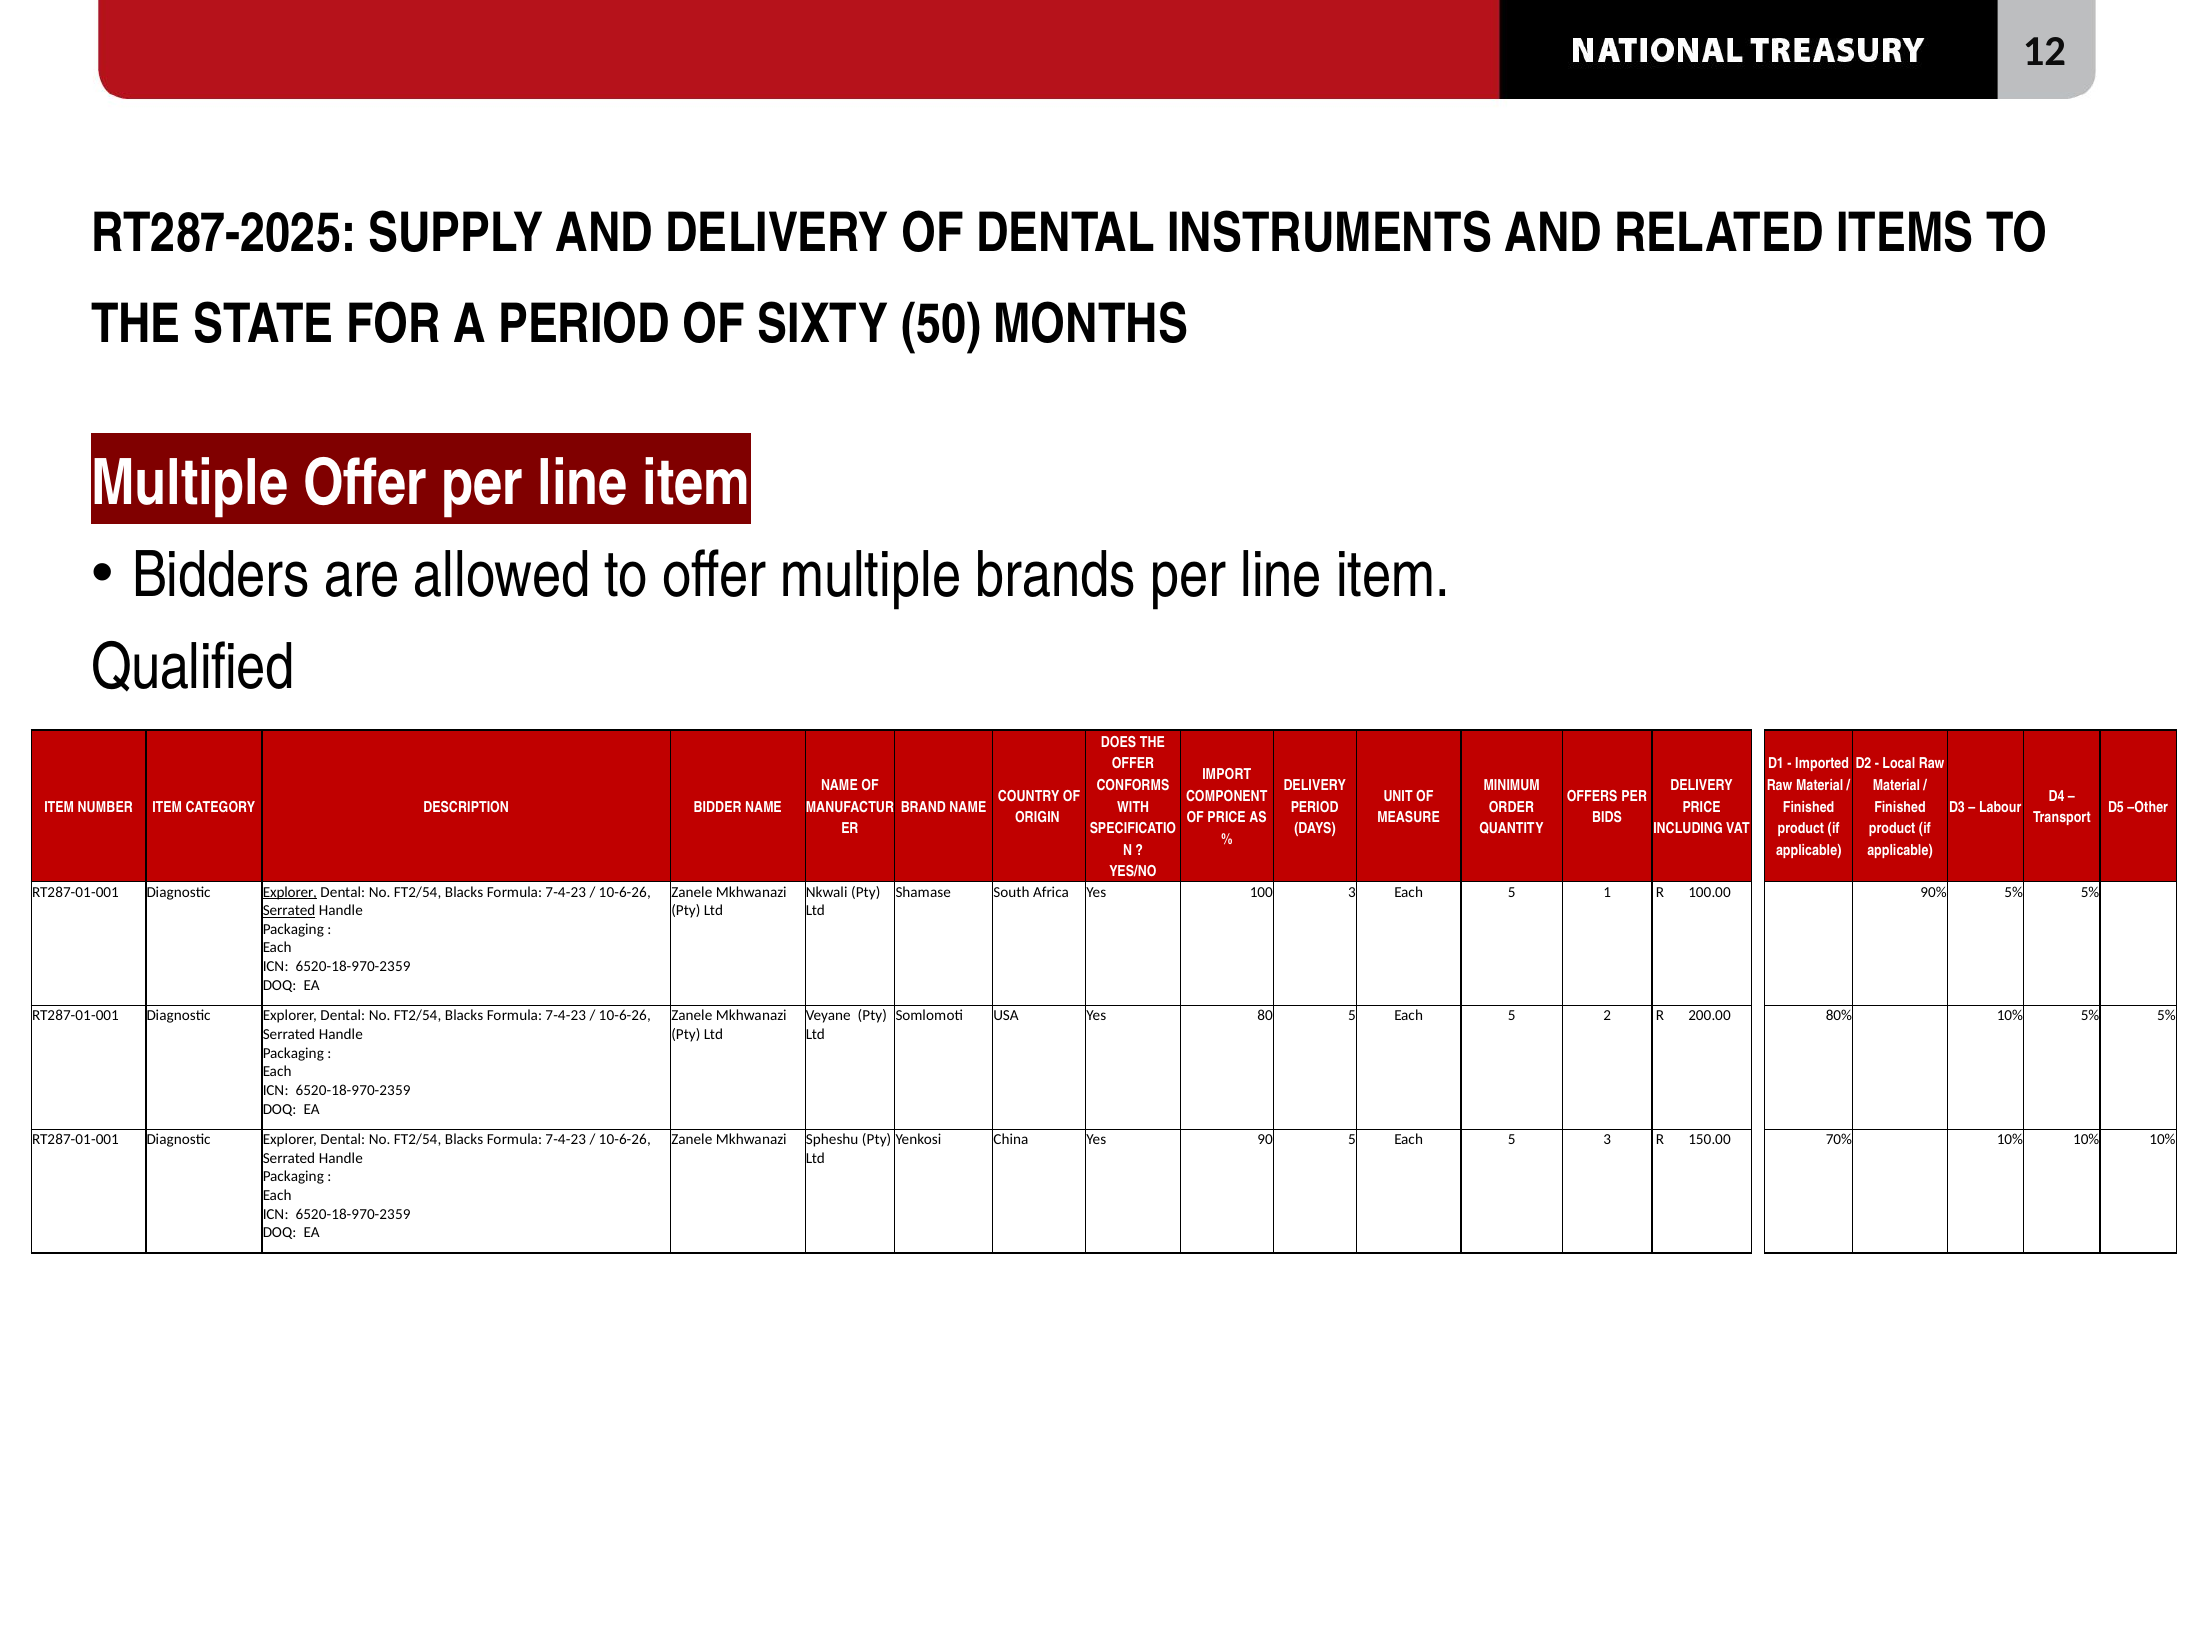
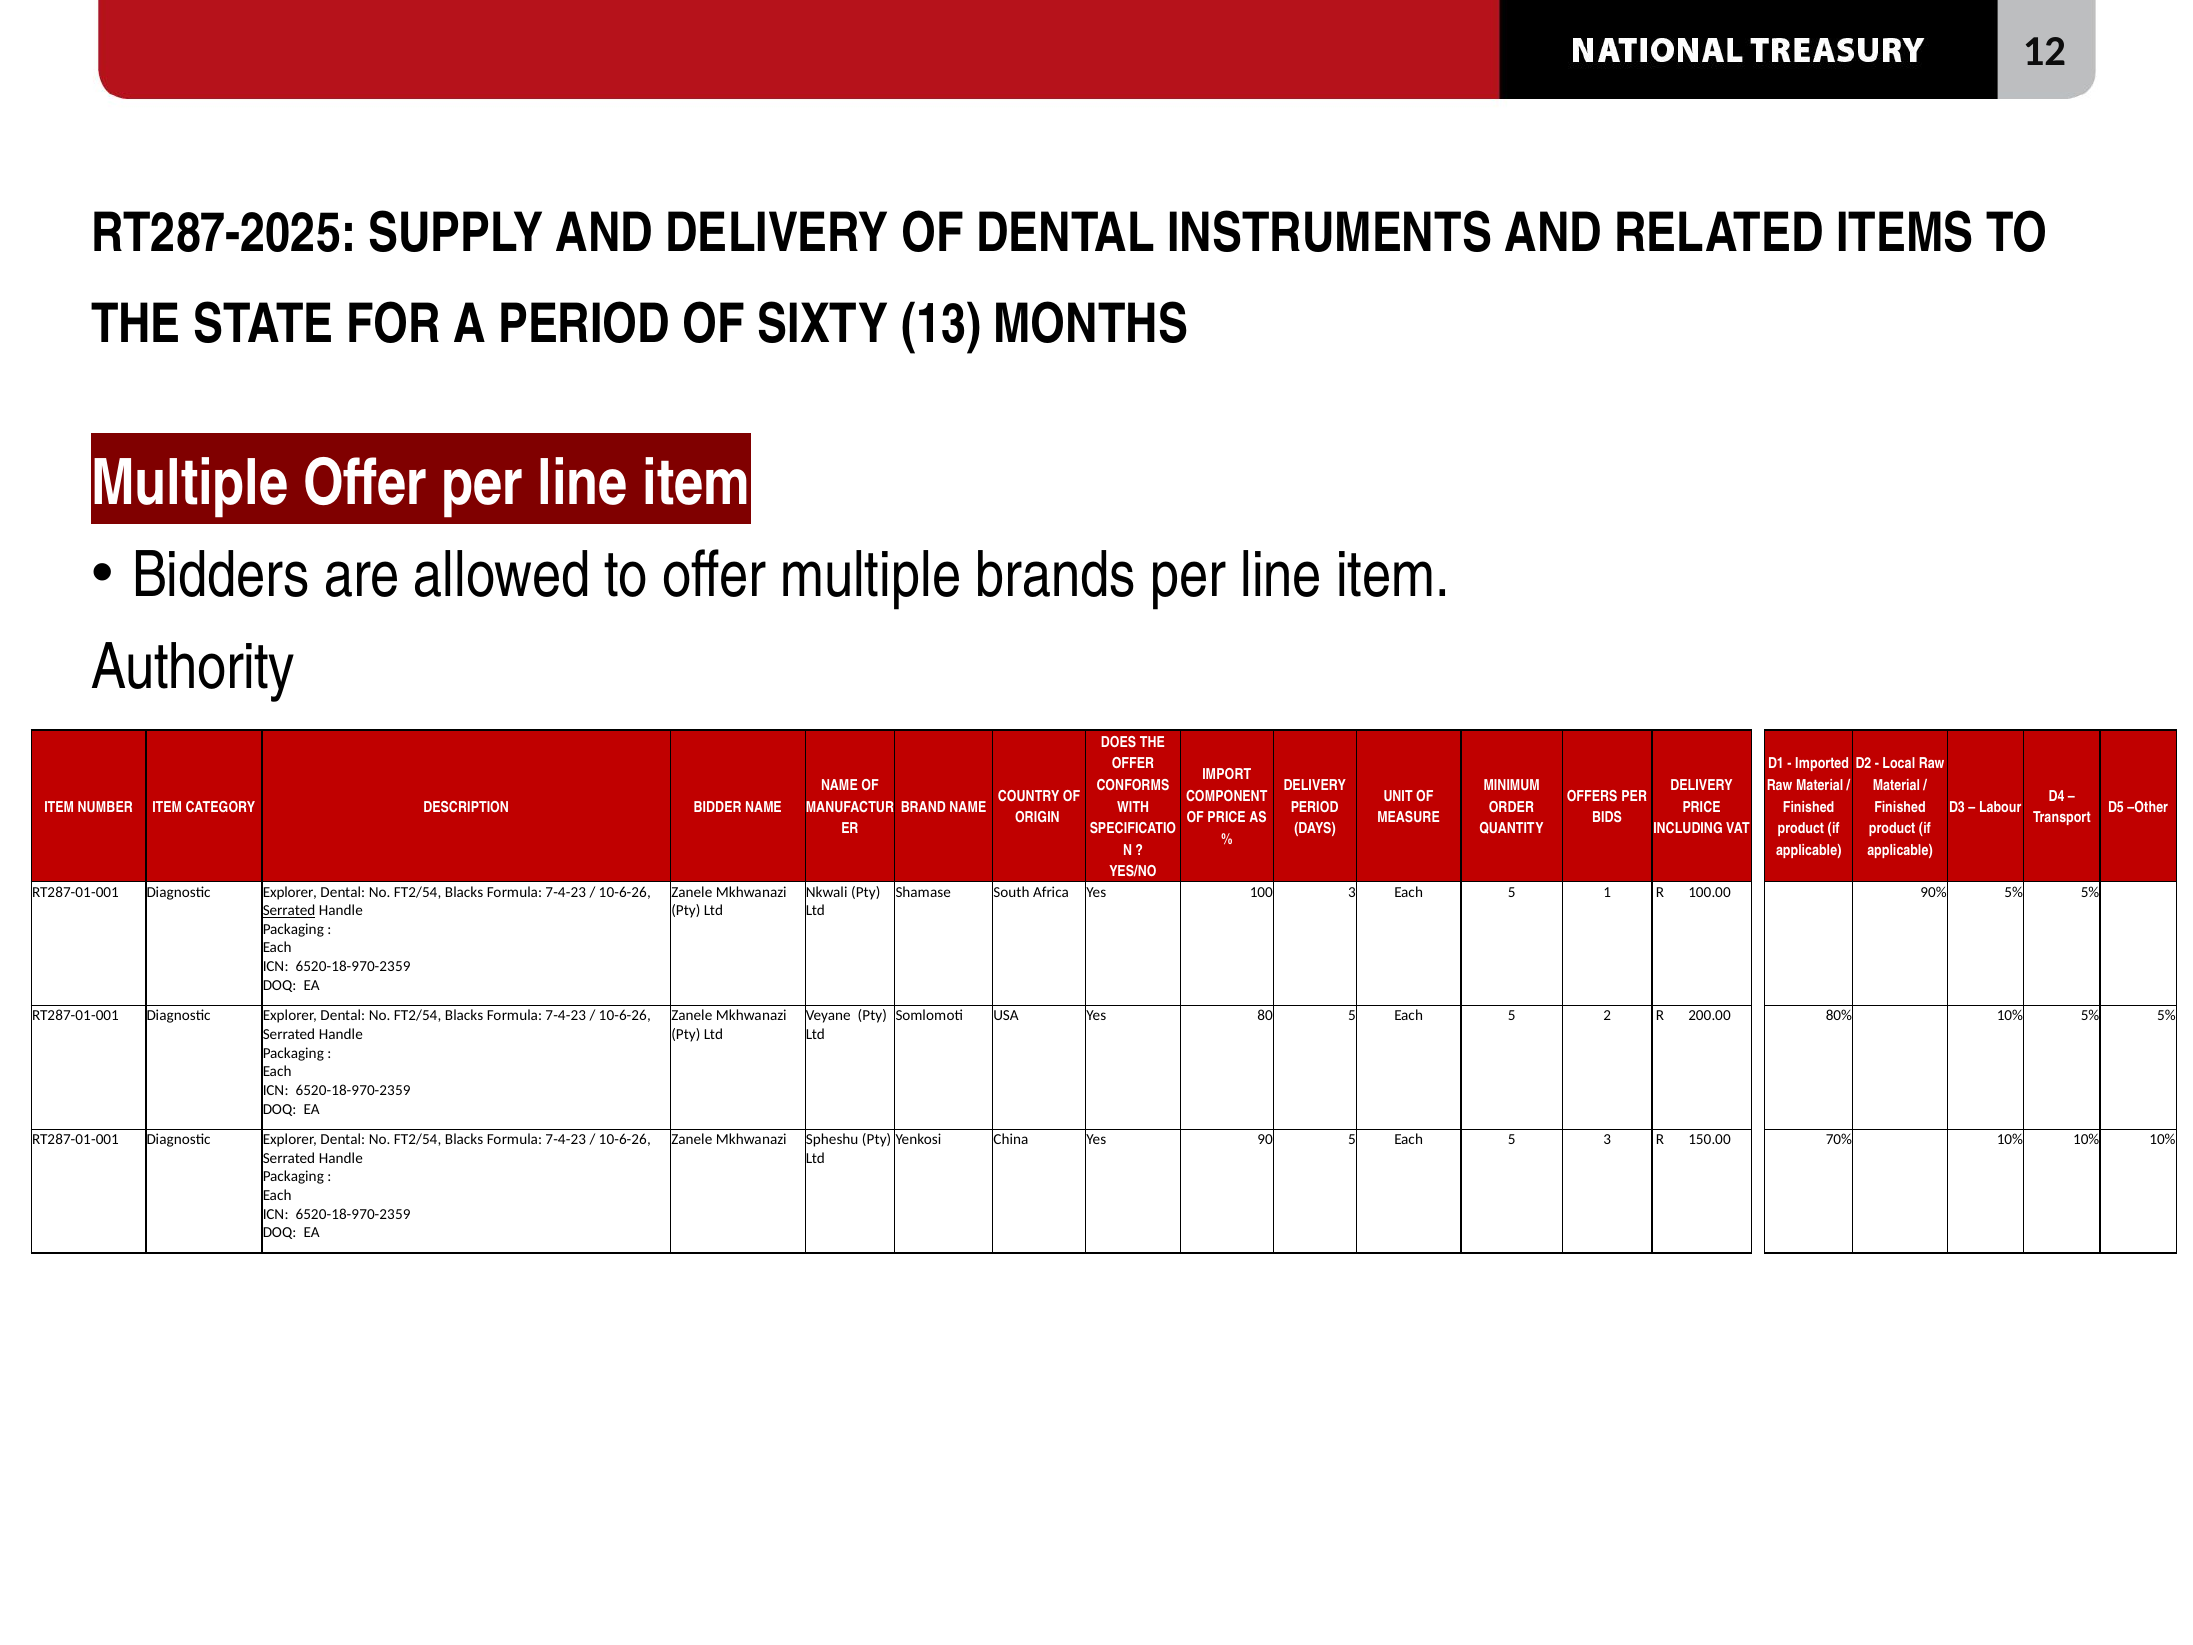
50: 50 -> 13
Qualified: Qualified -> Authority
Explorer at (290, 892) underline: present -> none
